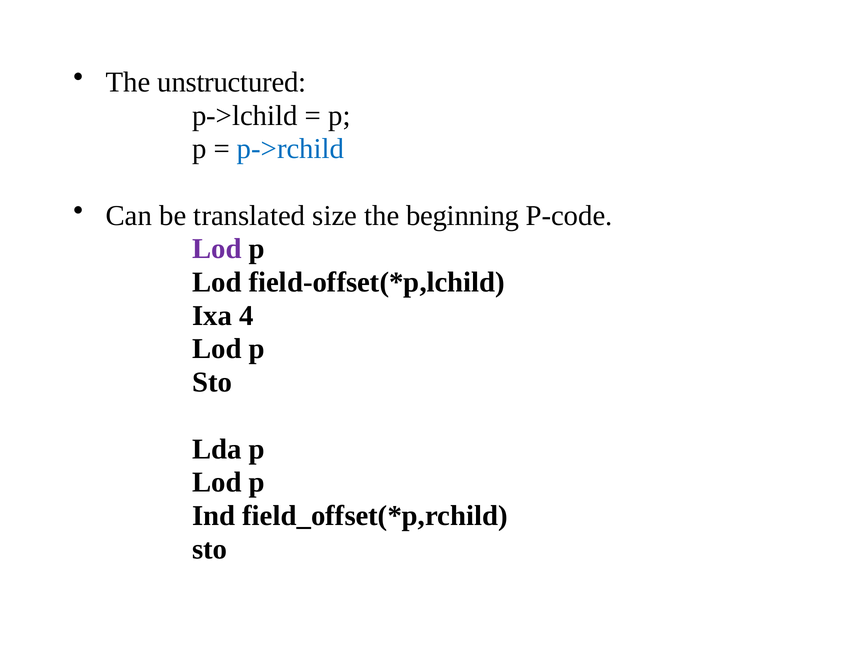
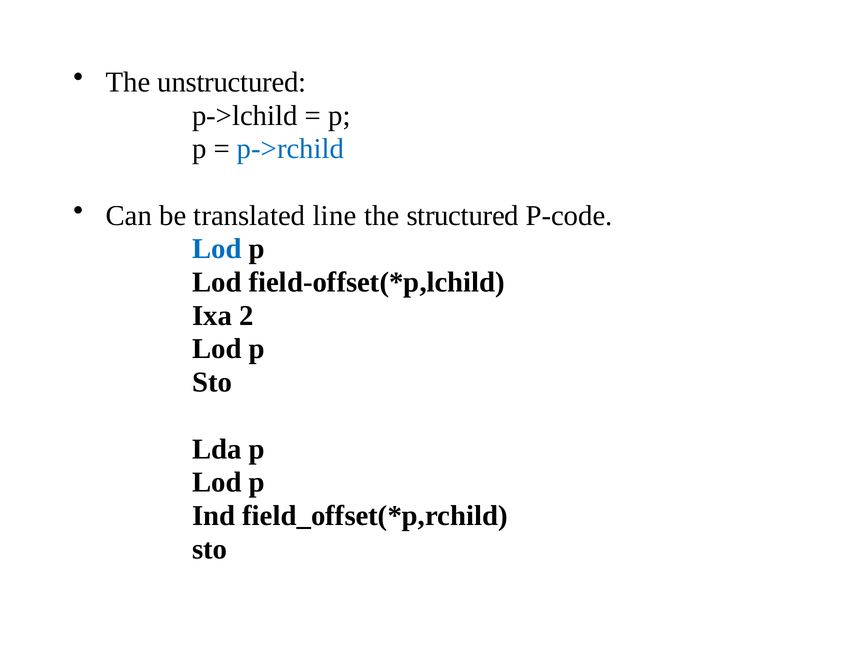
size: size -> line
beginning: beginning -> structured
Lod at (217, 249) colour: purple -> blue
4: 4 -> 2
